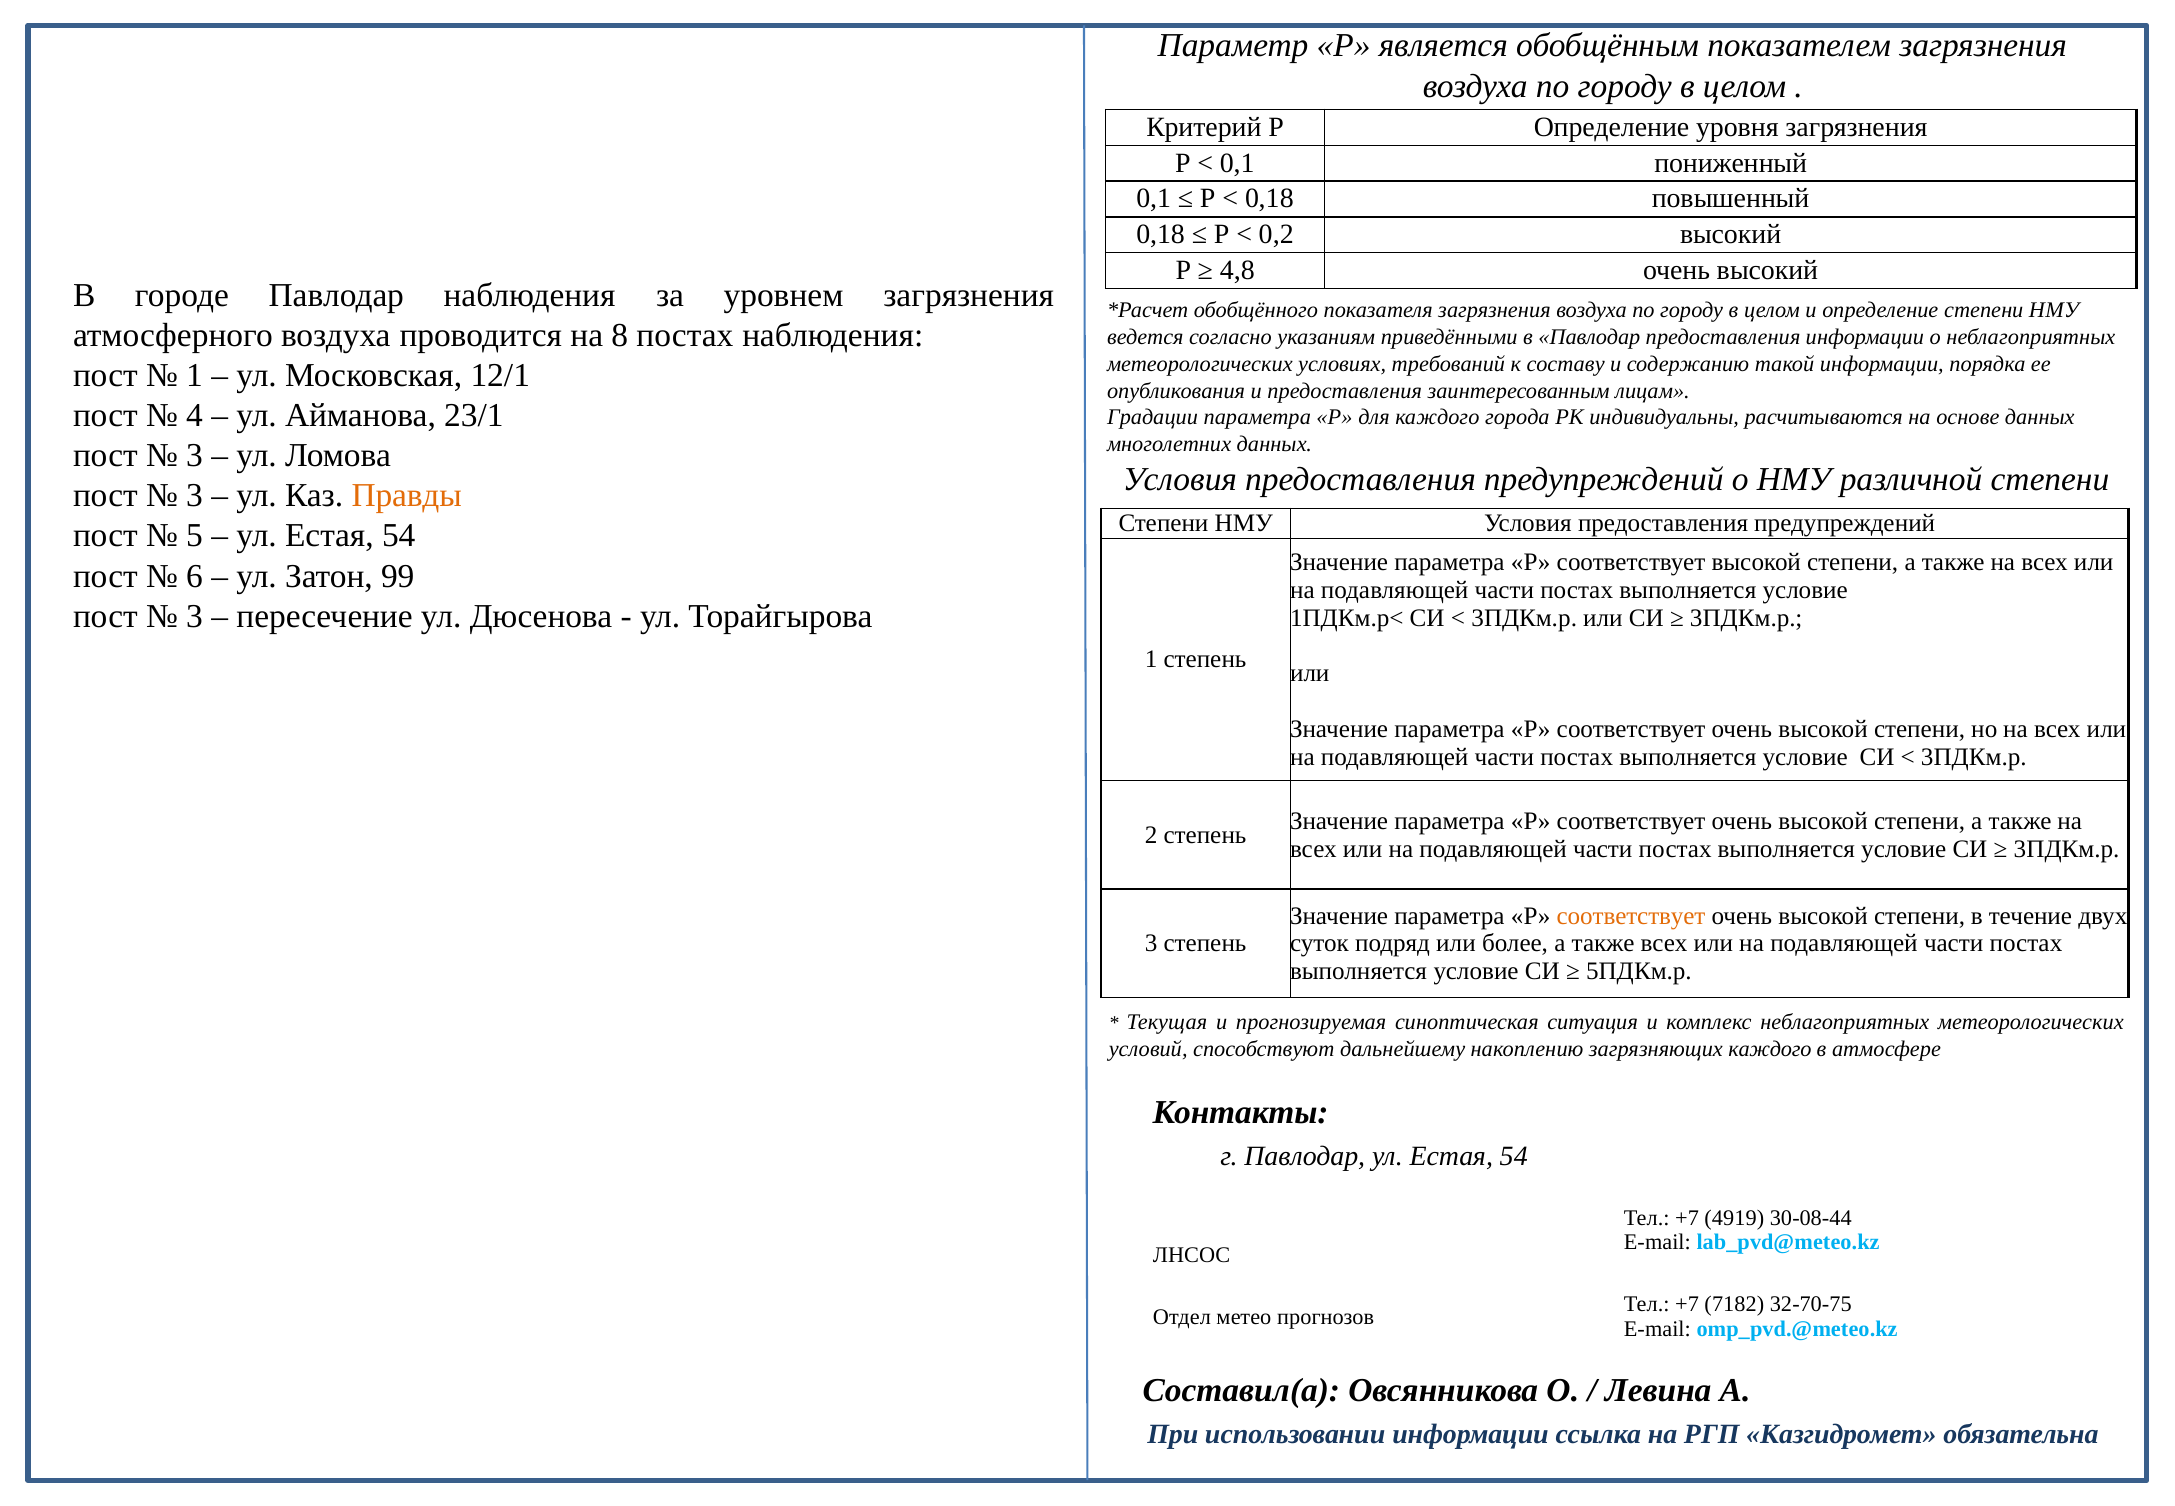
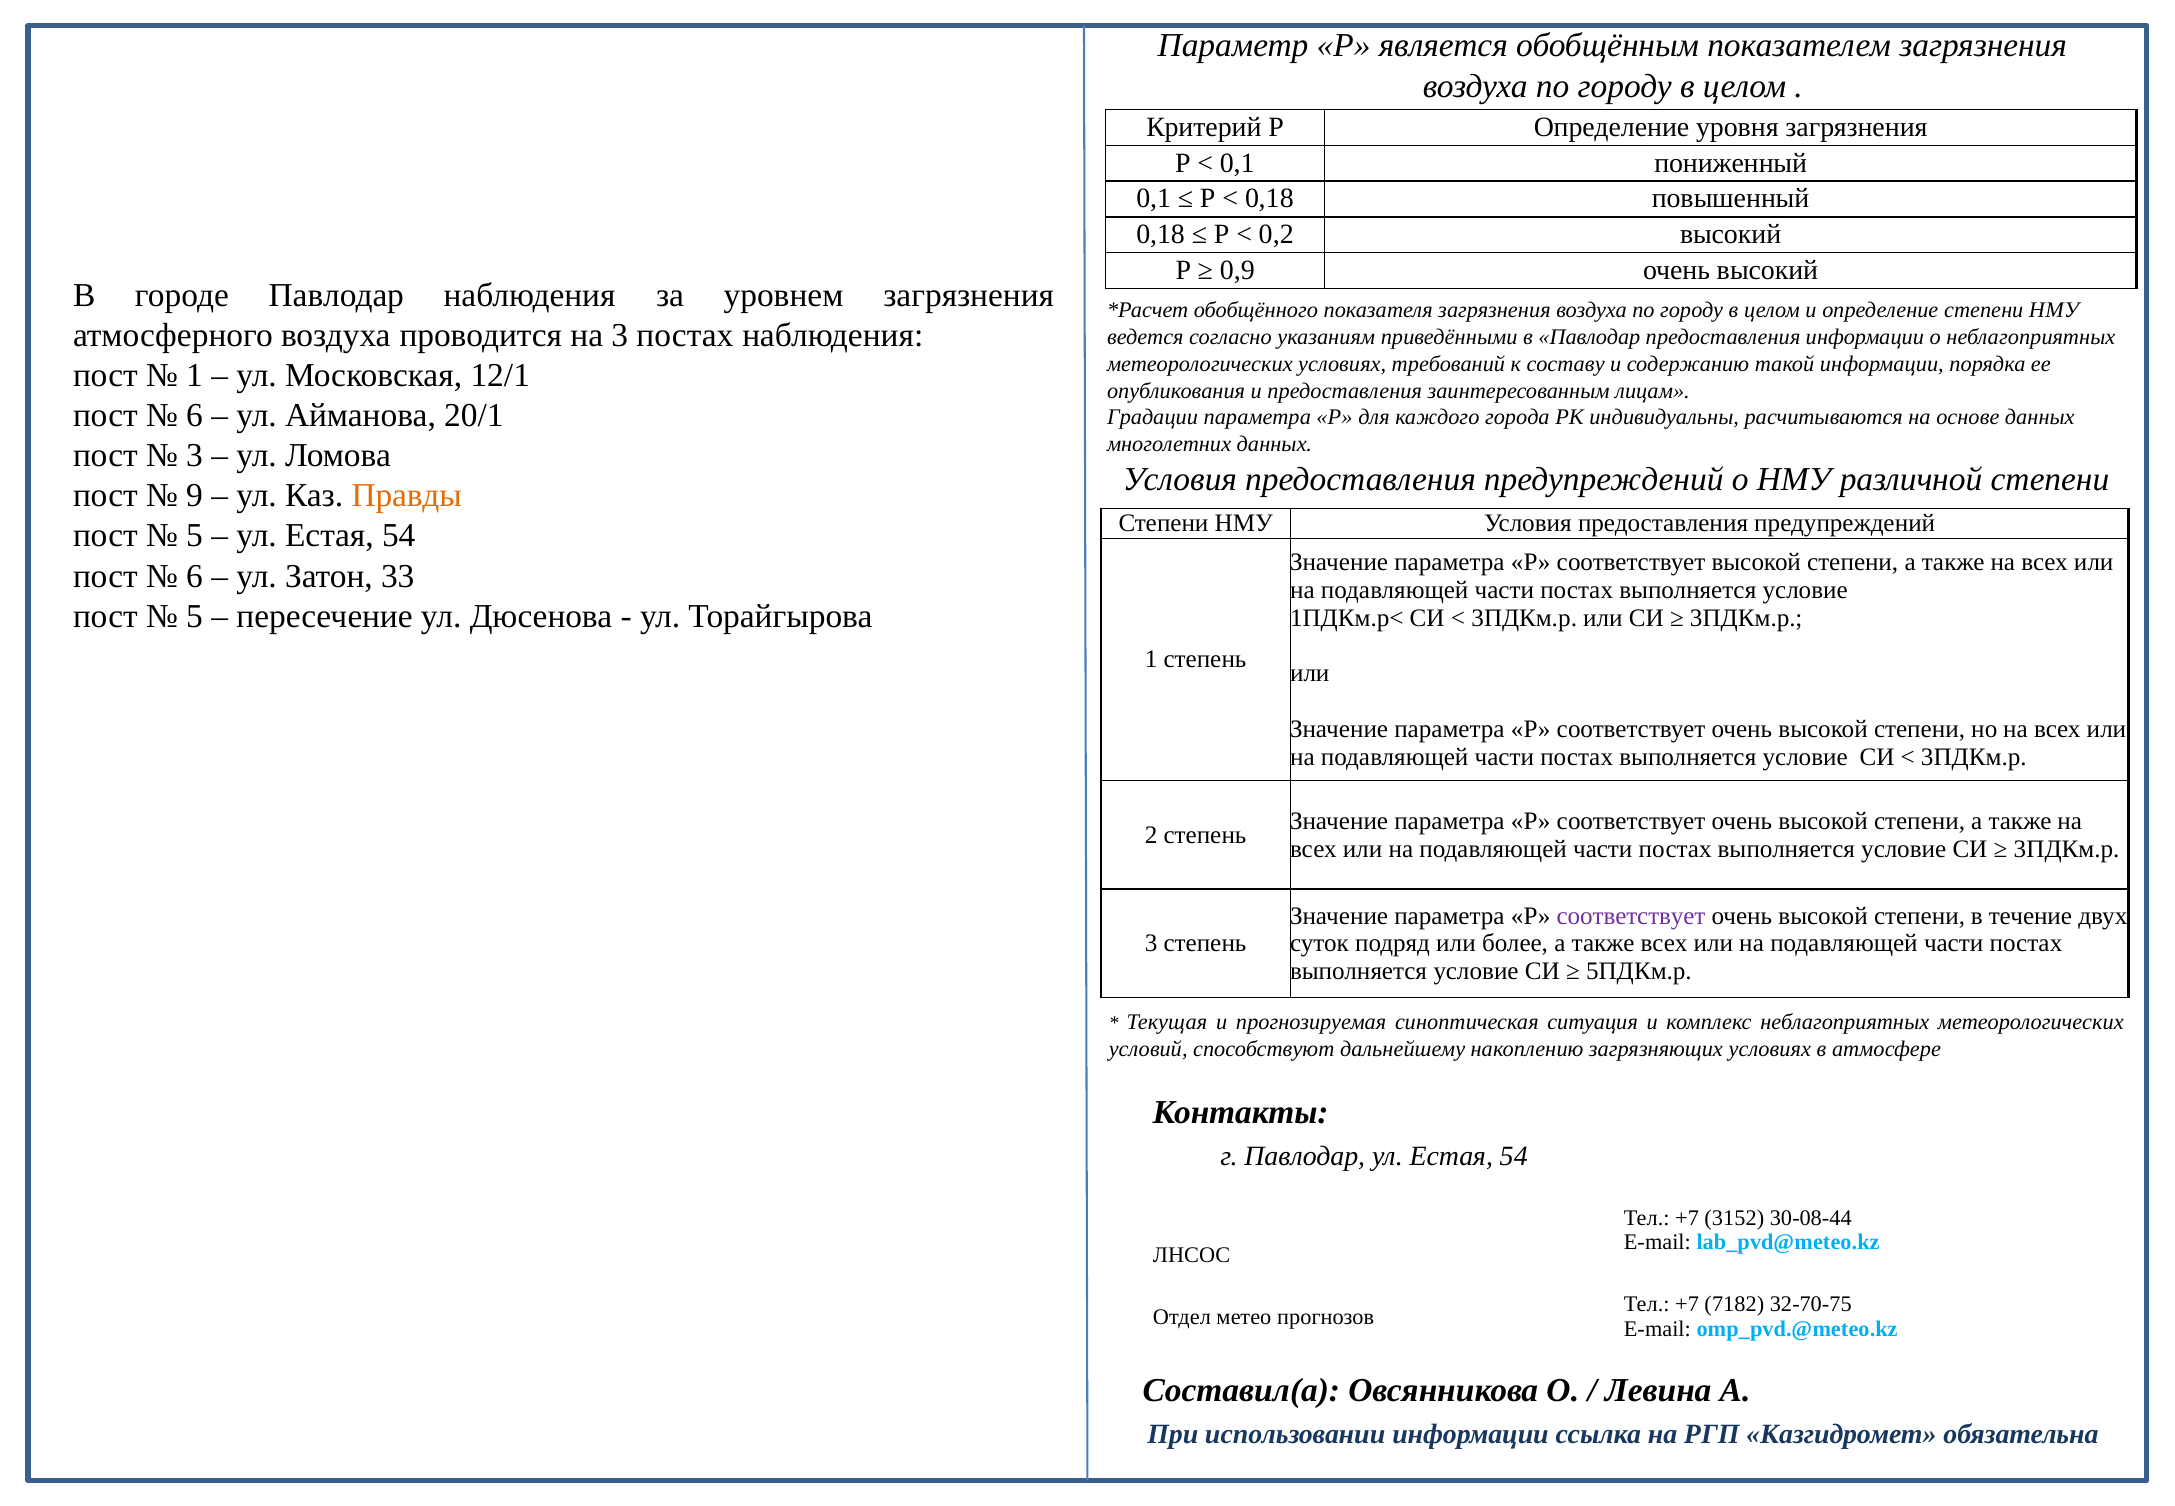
4,8: 4,8 -> 0,9
на 8: 8 -> 3
4 at (195, 415): 4 -> 6
23/1: 23/1 -> 20/1
3 at (195, 496): 3 -> 9
99: 99 -> 33
3 at (195, 616): 3 -> 5
соответствует at (1631, 916) colour: orange -> purple
загрязняющих каждого: каждого -> условиях
4919: 4919 -> 3152
